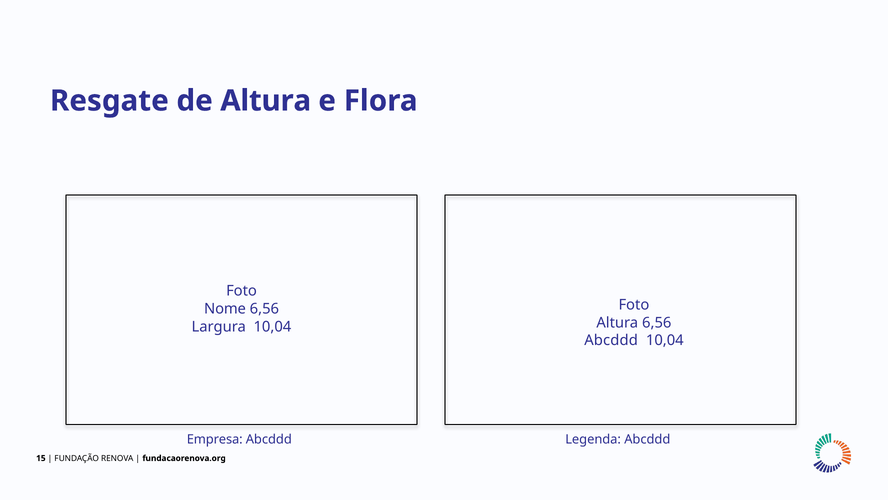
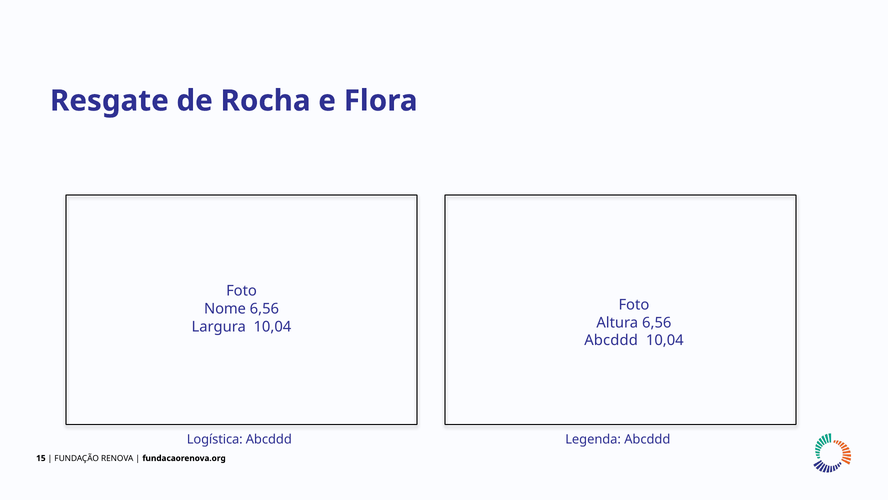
de Altura: Altura -> Rocha
Empresa: Empresa -> Logística
